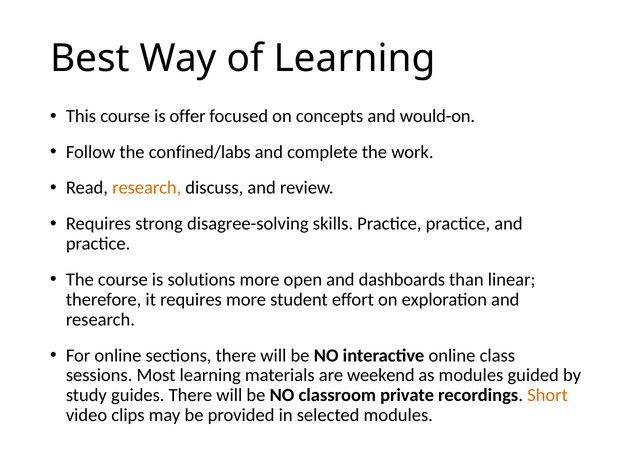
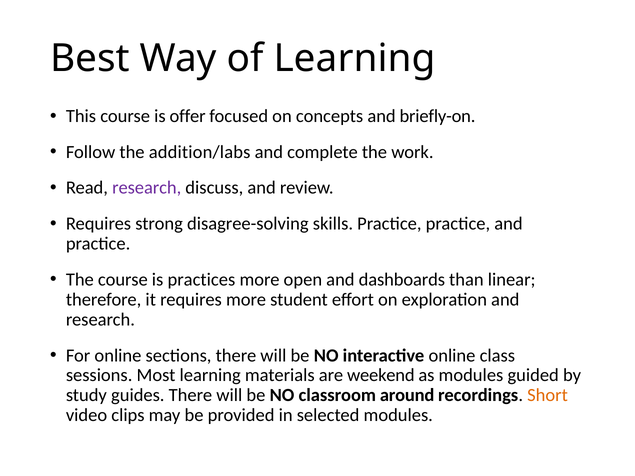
would-on: would-on -> briefly-on
confined/labs: confined/labs -> addition/labs
research at (147, 188) colour: orange -> purple
solutions: solutions -> practices
private: private -> around
